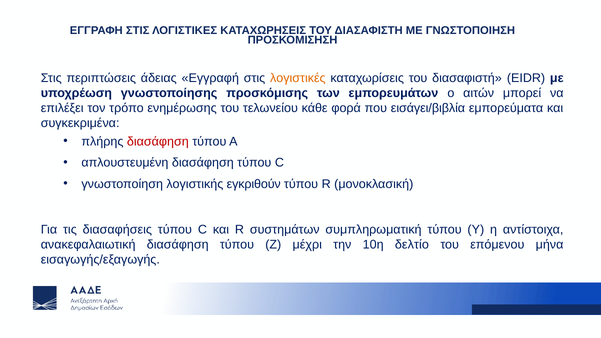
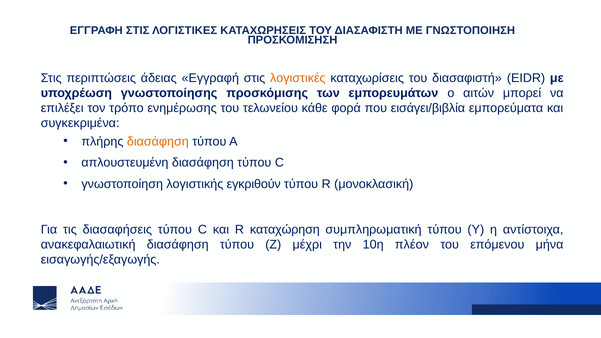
διασάφηση at (158, 142) colour: red -> orange
συστημάτων: συστημάτων -> καταχώρηση
δελτίο: δελτίο -> πλέον
